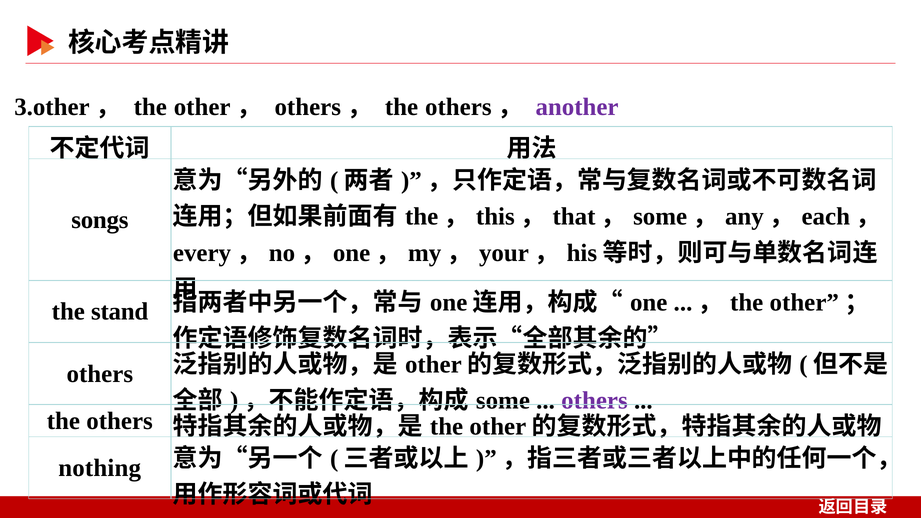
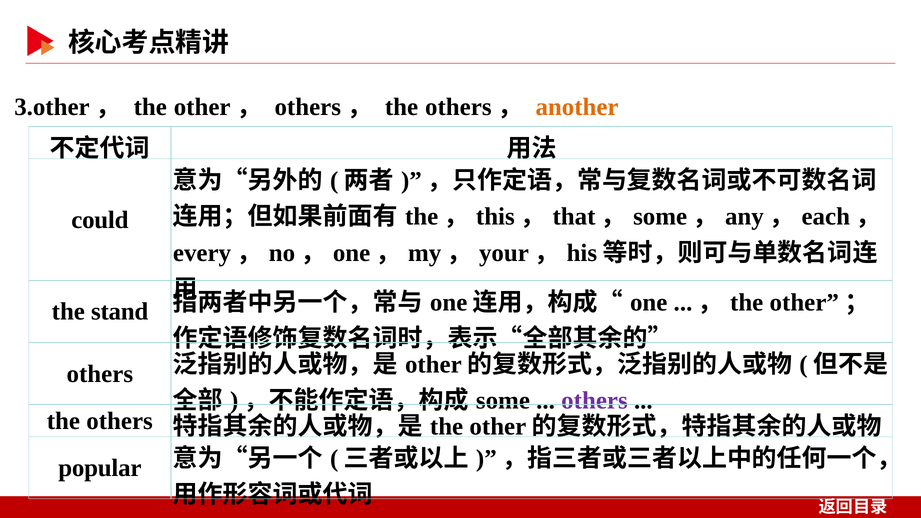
another colour: purple -> orange
songs: songs -> could
nothing: nothing -> popular
